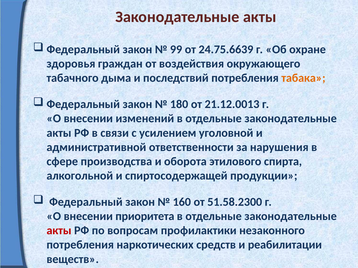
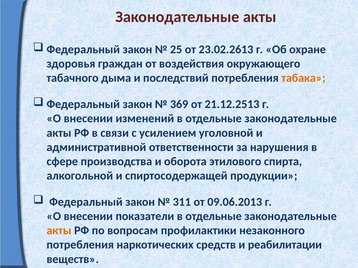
99: 99 -> 25
24.75.6639: 24.75.6639 -> 23.02.2613
180: 180 -> 369
21.12.0013: 21.12.0013 -> 21.12.2513
160: 160 -> 311
51.58.2300: 51.58.2300 -> 09.06.2013
приоритета: приоритета -> показатели
акты at (59, 231) colour: red -> orange
